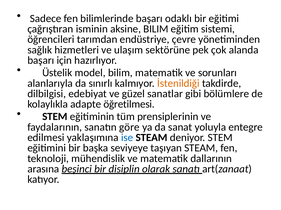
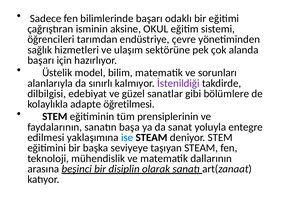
aksine BILIM: BILIM -> OKUL
İstenildiği colour: orange -> purple
göre: göre -> başa
